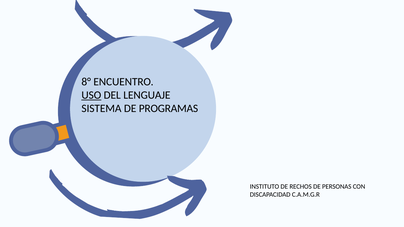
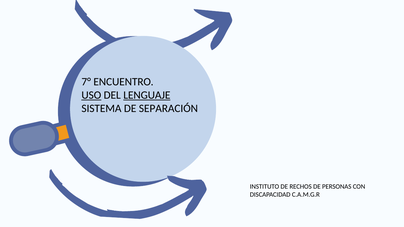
8°: 8° -> 7°
LENGUAJE underline: none -> present
PROGRAMAS: PROGRAMAS -> SEPARACIÓN
